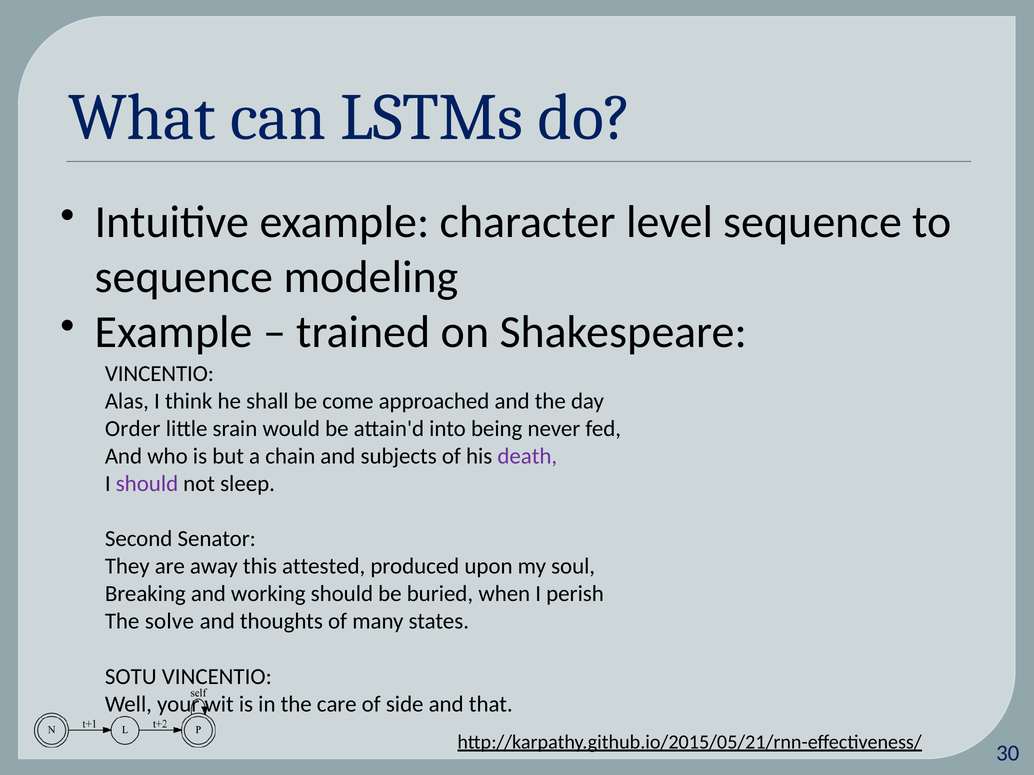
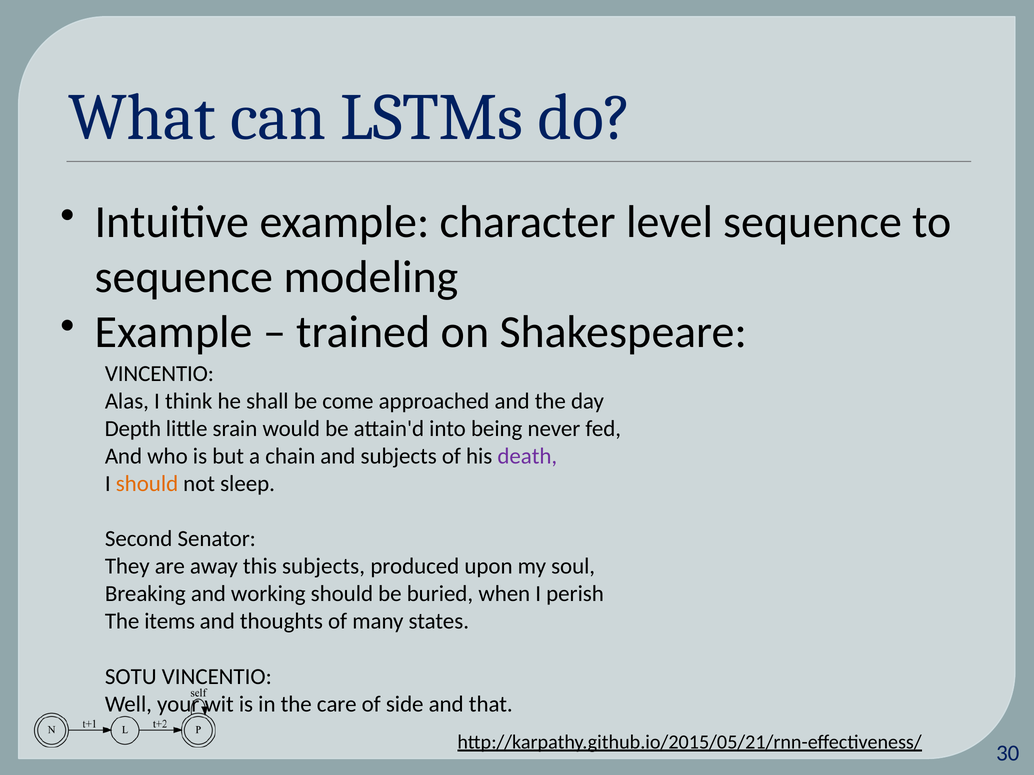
Order: Order -> Depth
should at (147, 484) colour: purple -> orange
this attested: attested -> subjects
solve: solve -> items
